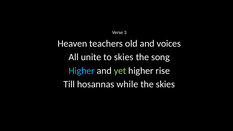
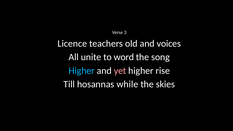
Heaven: Heaven -> Licence
to skies: skies -> word
yet colour: light green -> pink
